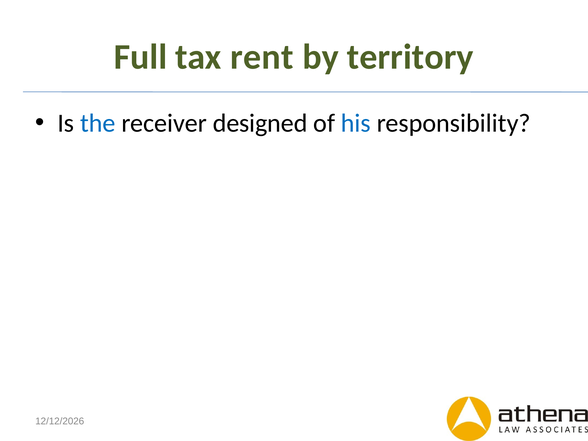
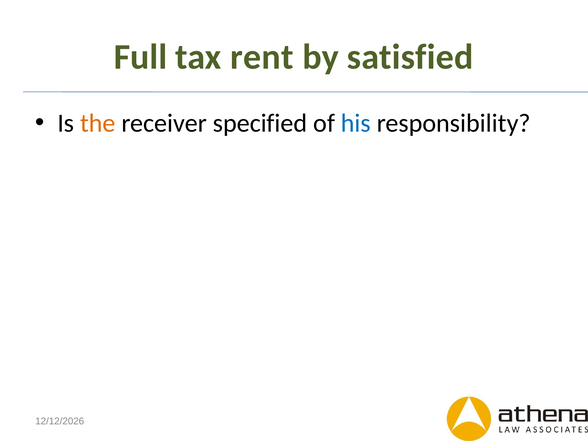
territory: territory -> satisfied
the colour: blue -> orange
designed: designed -> specified
